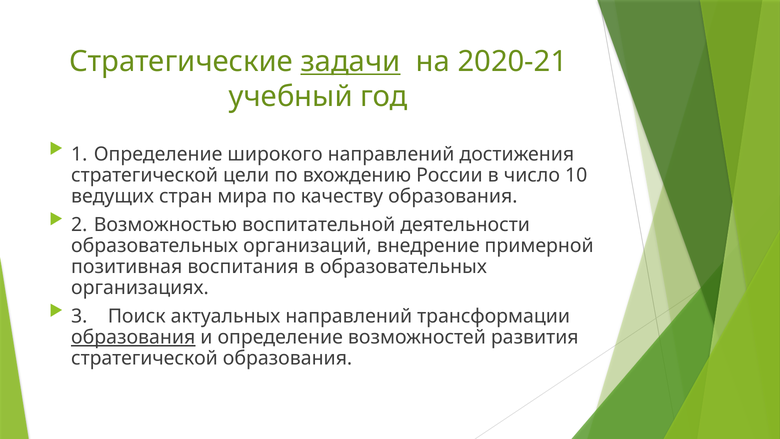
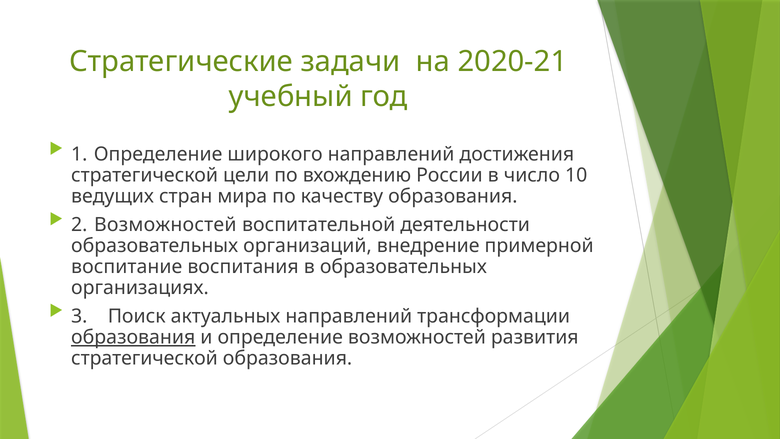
задачи underline: present -> none
2 Возможностью: Возможностью -> Возможностей
позитивная: позитивная -> воспитание
